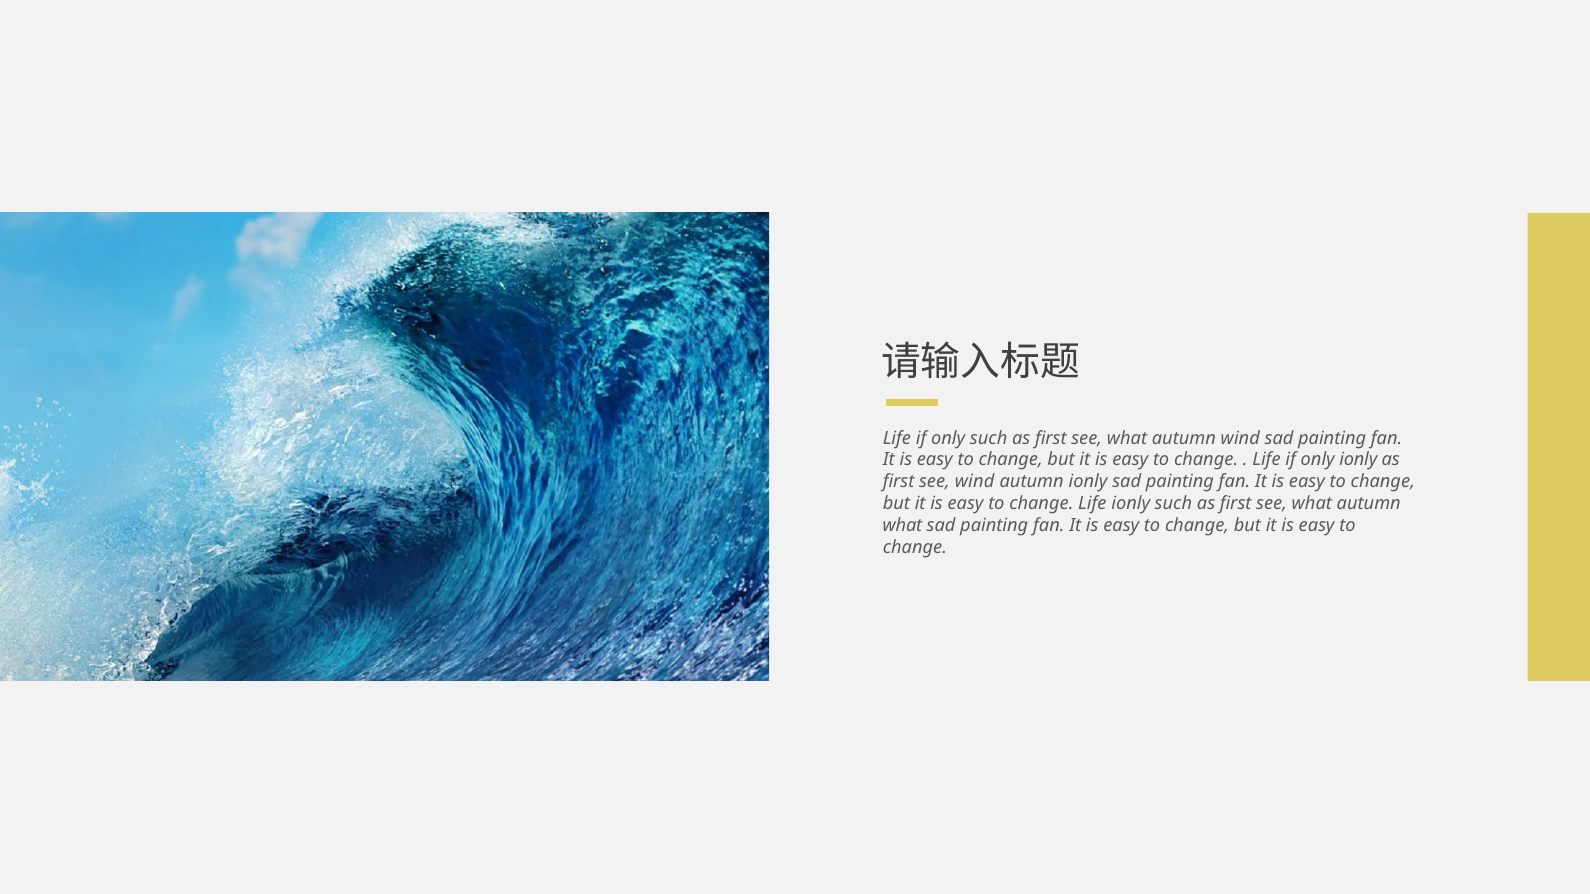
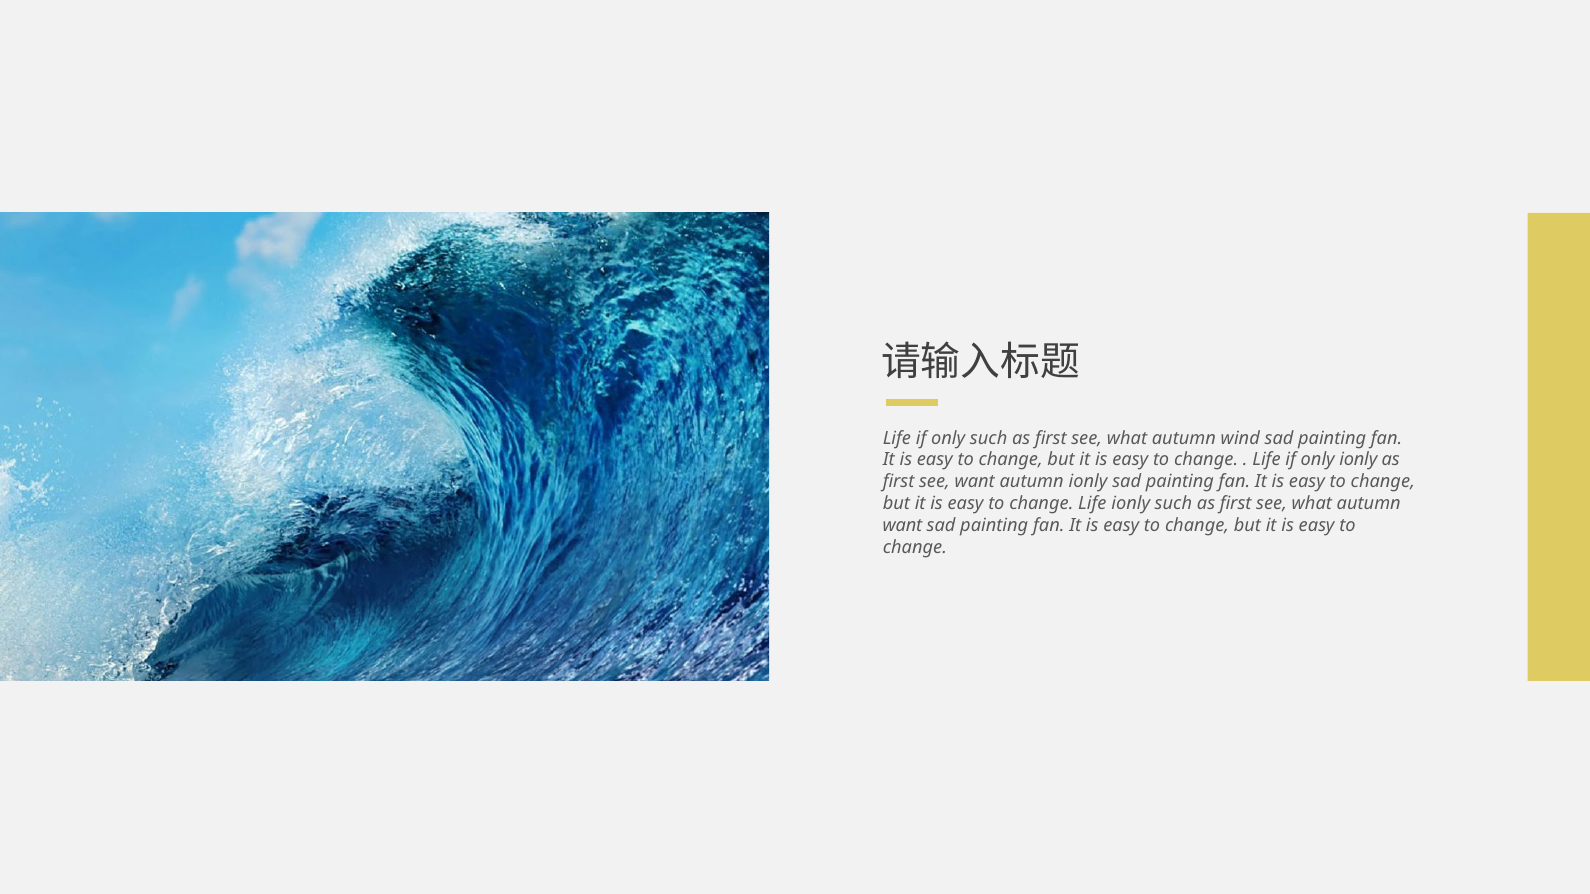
see wind: wind -> want
what at (902, 526): what -> want
